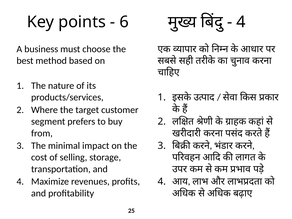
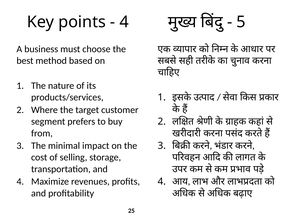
6 at (124, 22): 6 -> 4
4 at (241, 22): 4 -> 5
